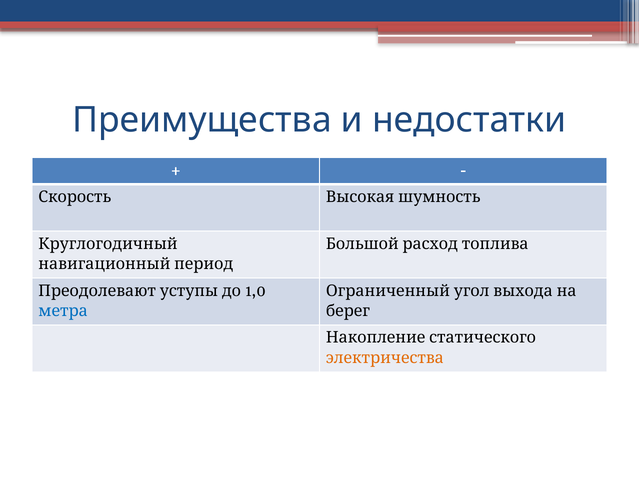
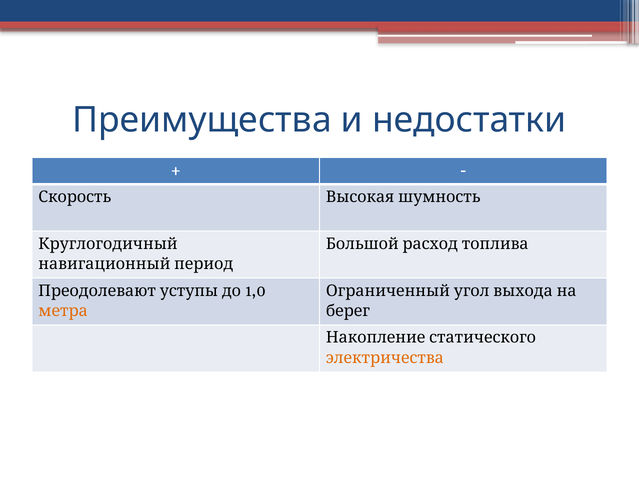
метра colour: blue -> orange
